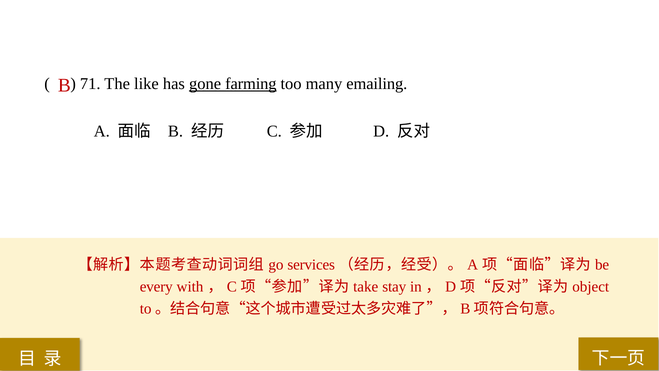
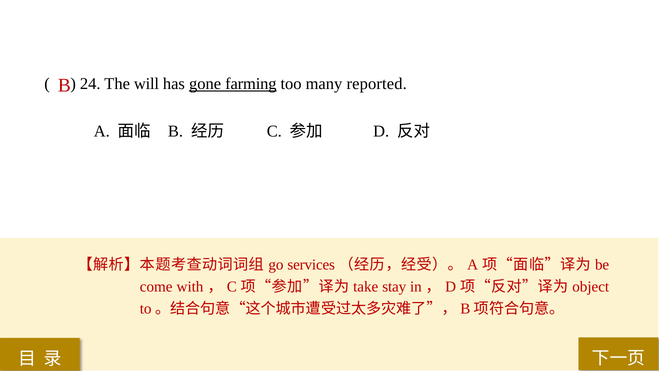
71: 71 -> 24
like: like -> will
emailing: emailing -> reported
every: every -> come
